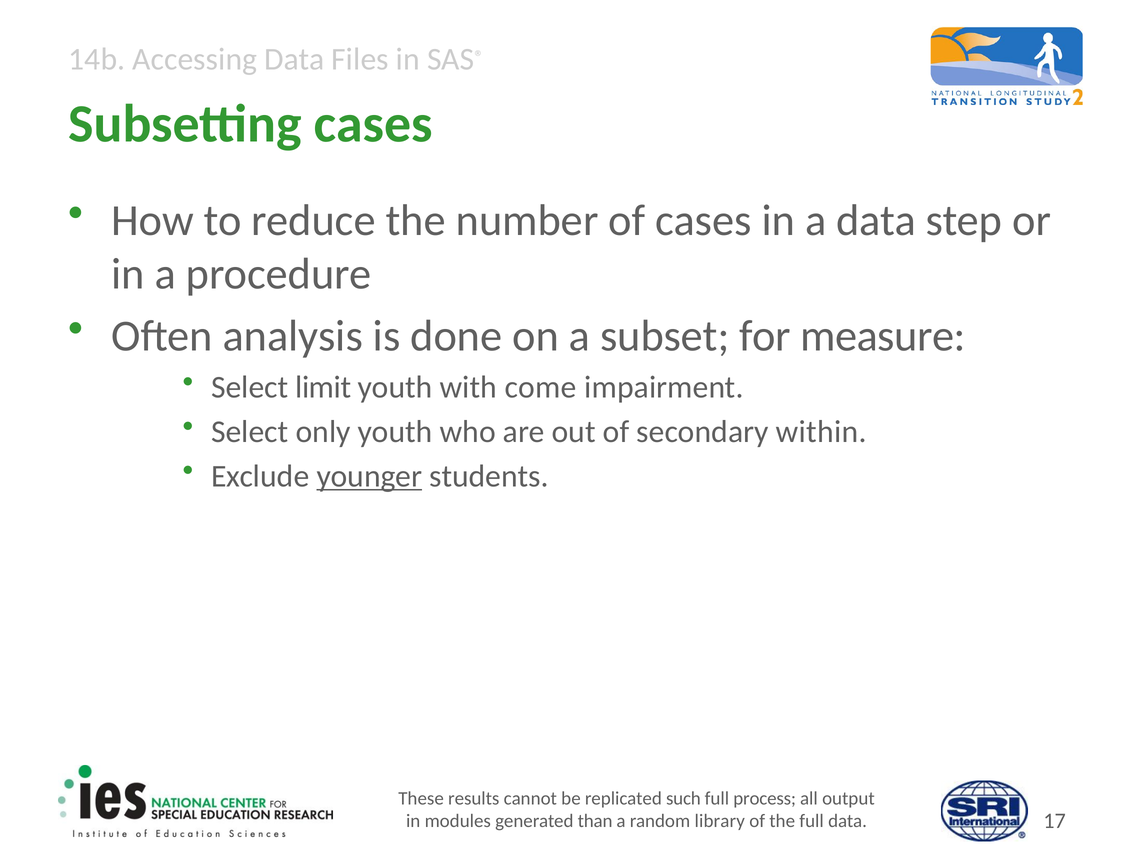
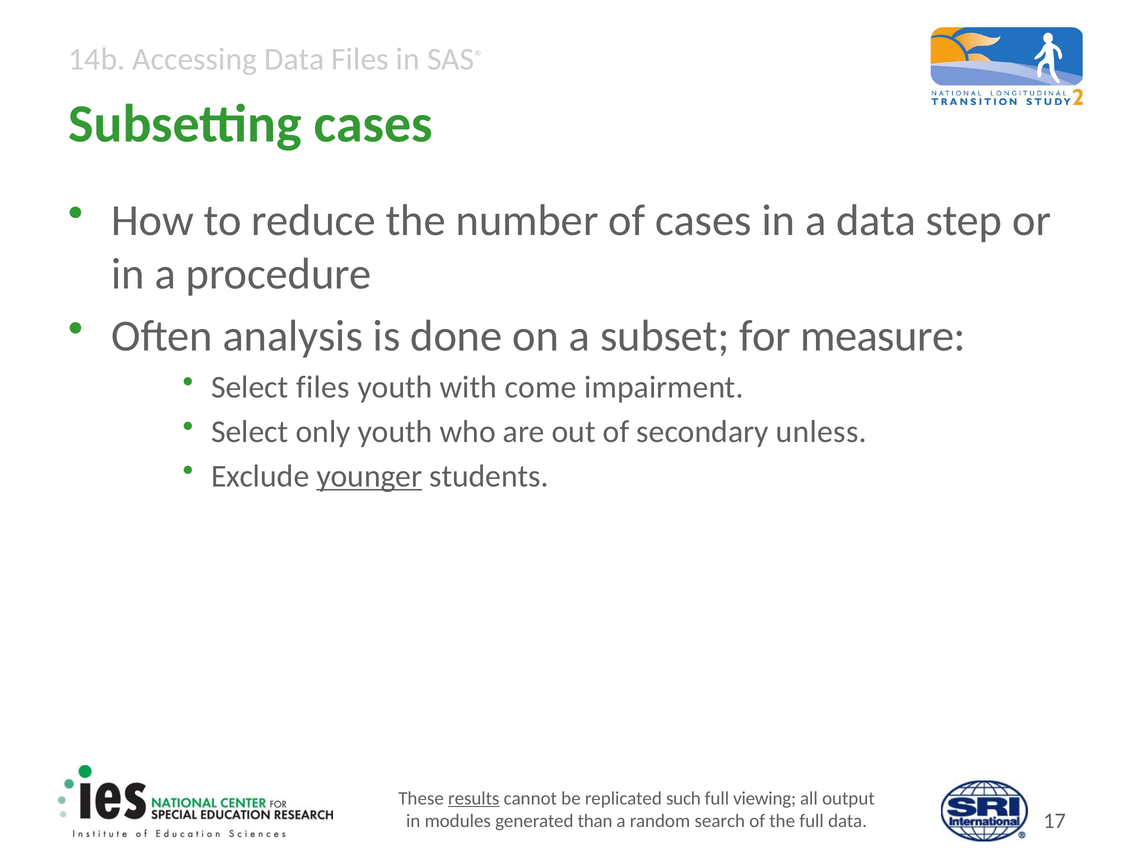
Select limit: limit -> files
within: within -> unless
results underline: none -> present
process: process -> viewing
library: library -> search
